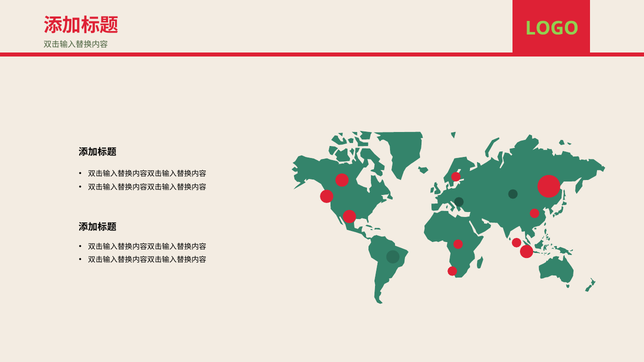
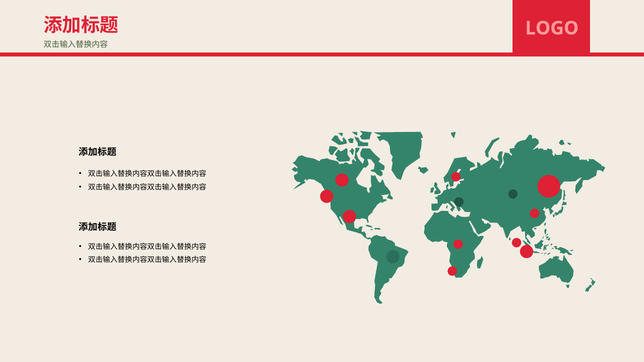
LOGO colour: light green -> pink
